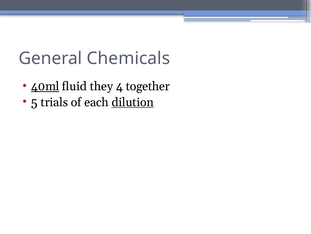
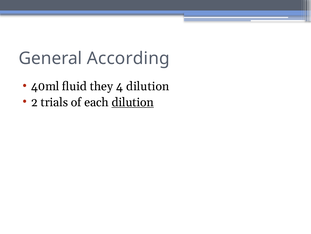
Chemicals: Chemicals -> According
40ml underline: present -> none
4 together: together -> dilution
5: 5 -> 2
